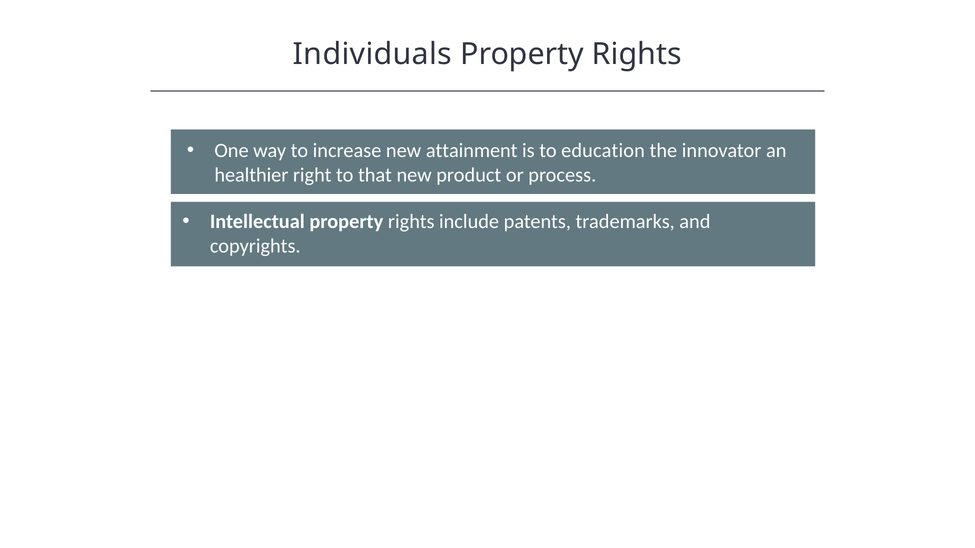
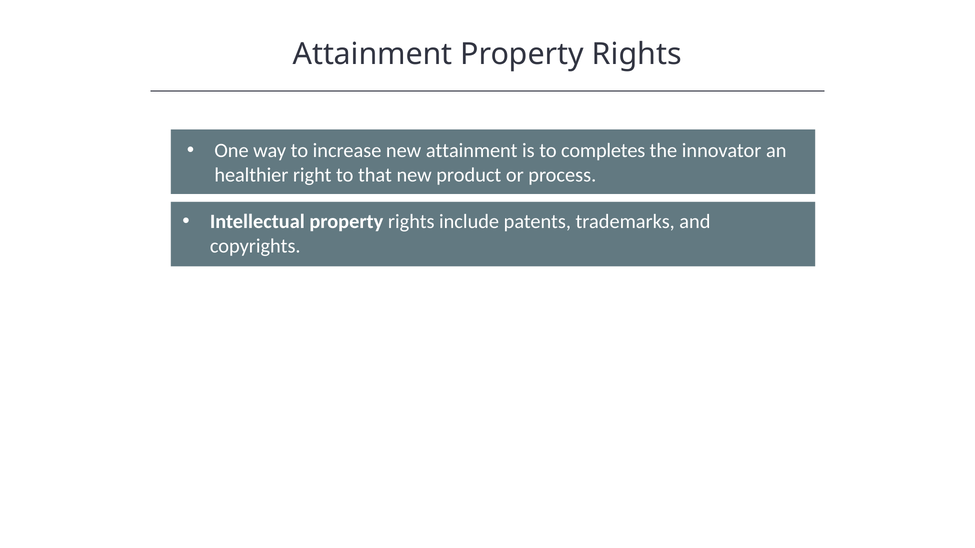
Individuals at (372, 54): Individuals -> Attainment
education: education -> completes
